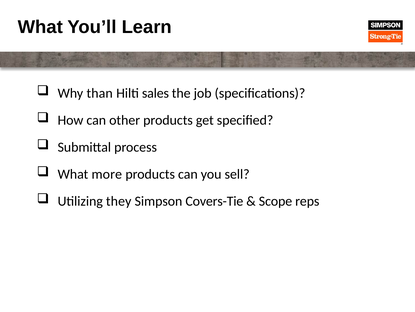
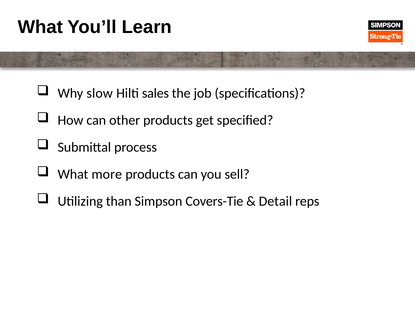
than: than -> slow
they: they -> than
Scope: Scope -> Detail
